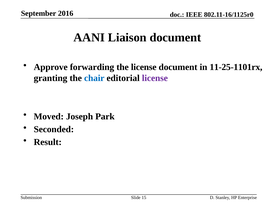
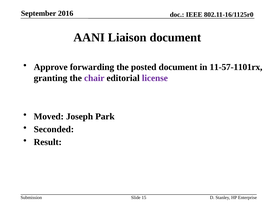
the license: license -> posted
11-25-1101rx: 11-25-1101rx -> 11-57-1101rx
chair colour: blue -> purple
